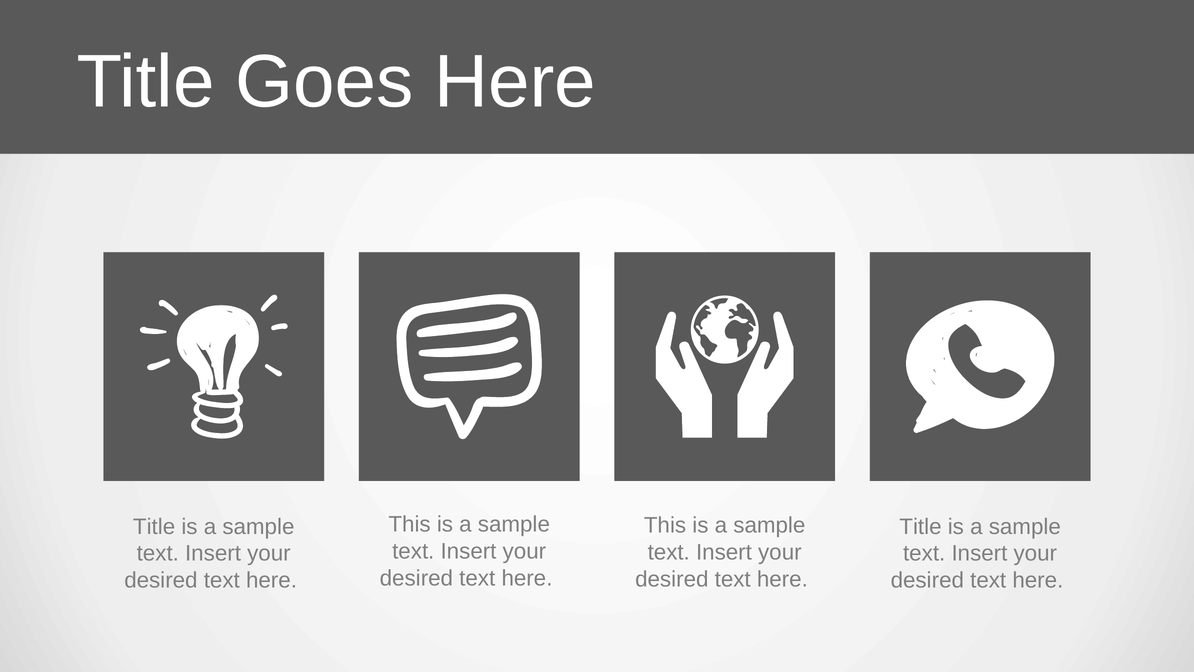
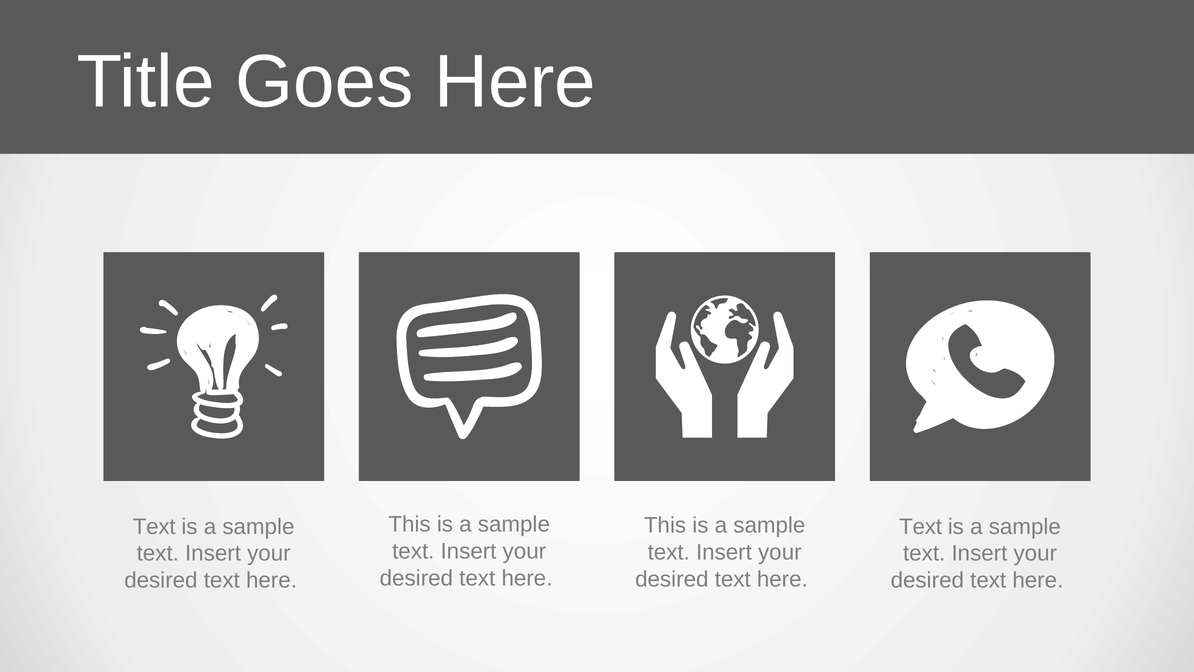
Title at (154, 526): Title -> Text
Title at (920, 526): Title -> Text
